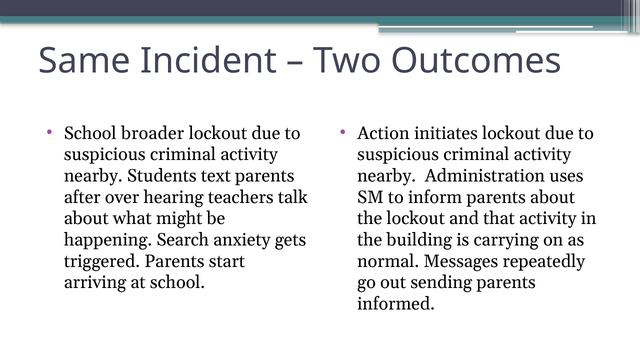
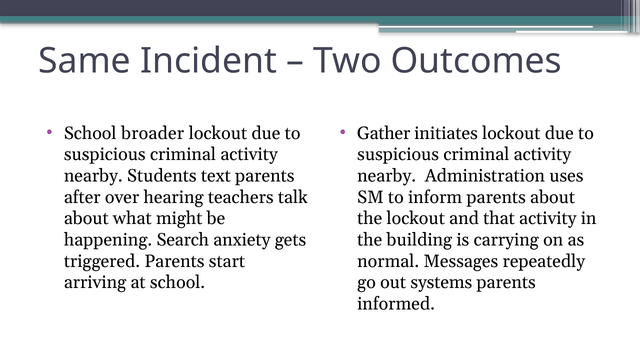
Action: Action -> Gather
sending: sending -> systems
